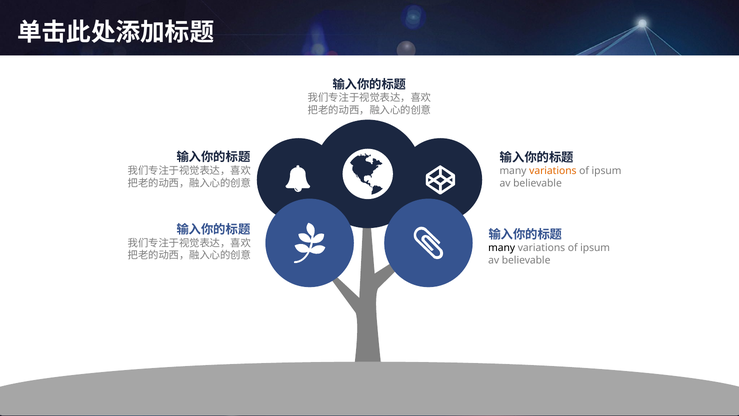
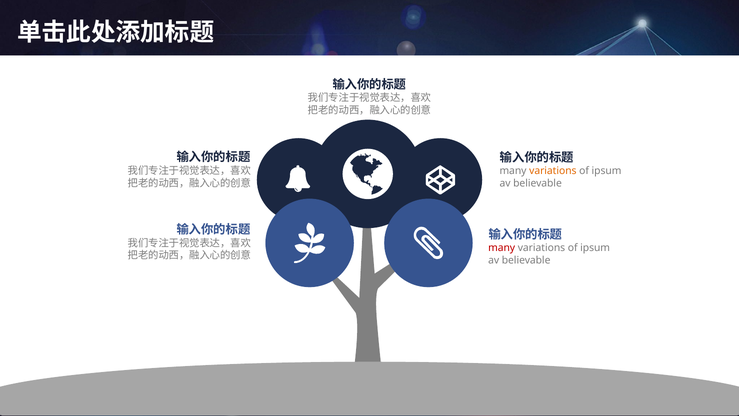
many at (502, 248) colour: black -> red
